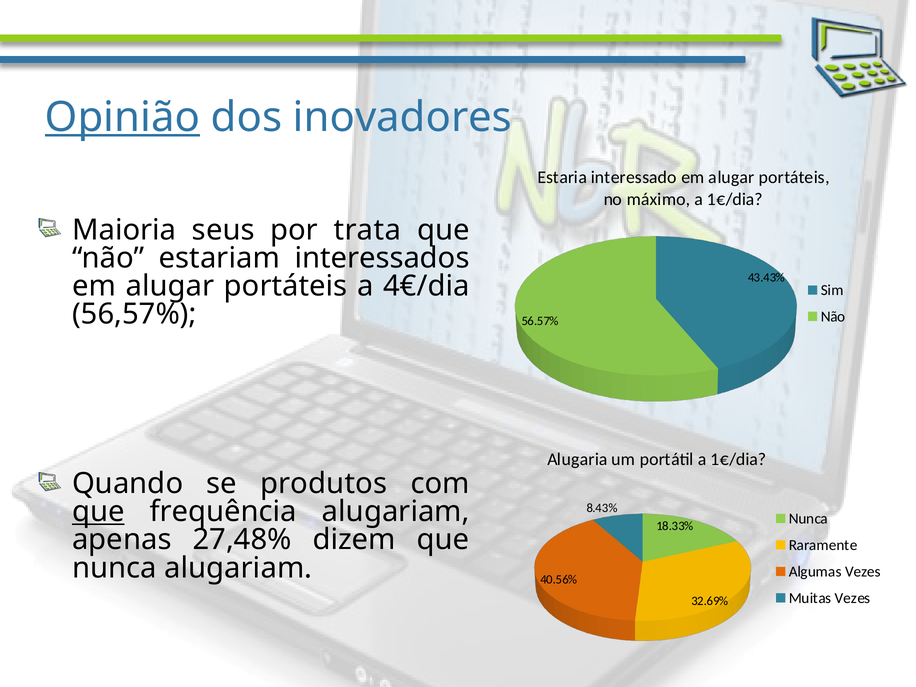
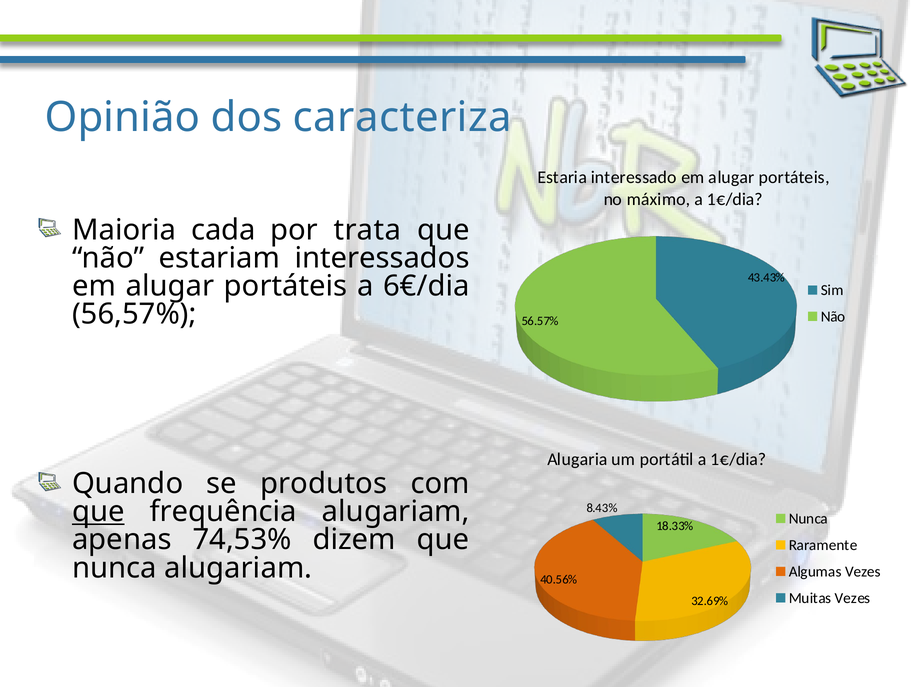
Opinião underline: present -> none
inovadores: inovadores -> caracteriza
seus: seus -> cada
4€/dia: 4€/dia -> 6€/dia
27,48%: 27,48% -> 74,53%
